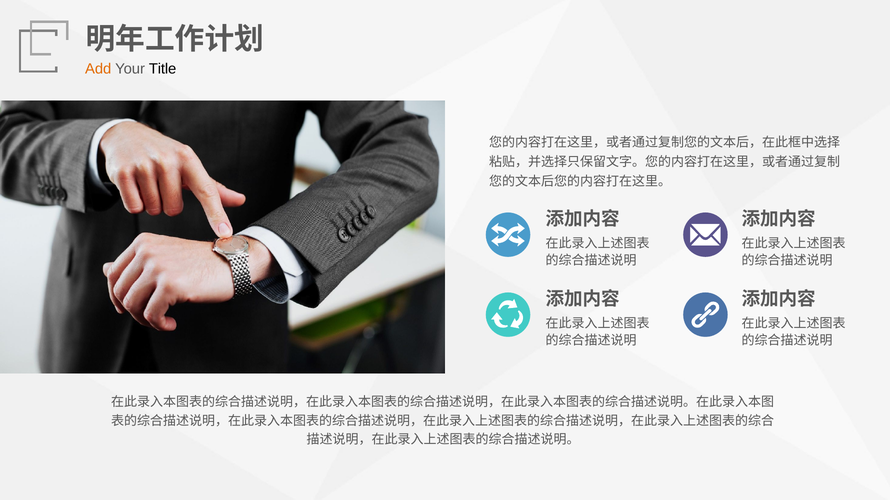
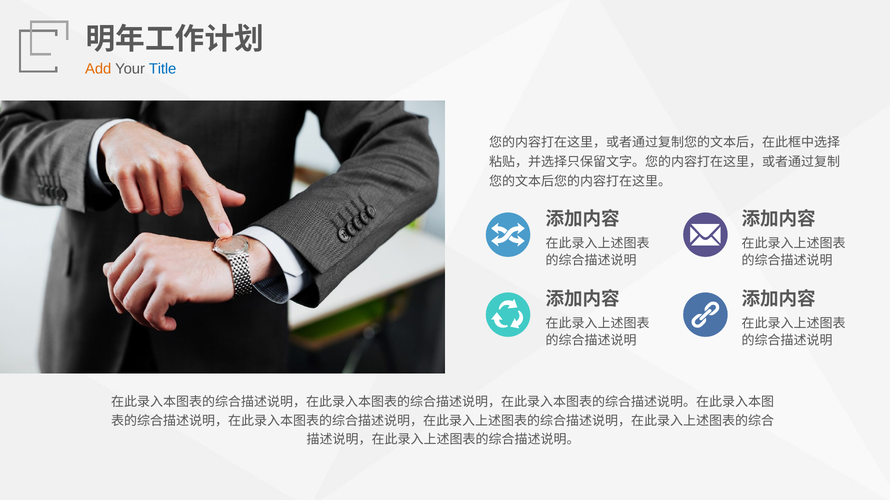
Title colour: black -> blue
